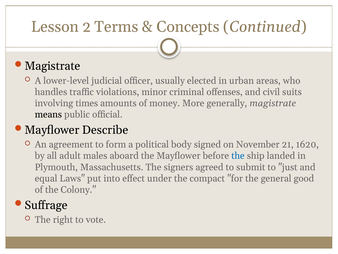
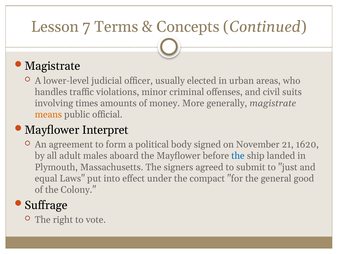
2: 2 -> 7
means colour: black -> orange
Describe: Describe -> Interpret
